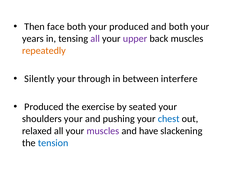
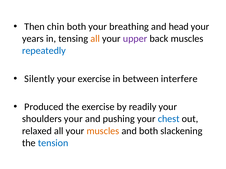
face: face -> chin
your produced: produced -> breathing
and both: both -> head
all at (95, 39) colour: purple -> orange
repeatedly colour: orange -> blue
your through: through -> exercise
seated: seated -> readily
muscles at (103, 131) colour: purple -> orange
and have: have -> both
